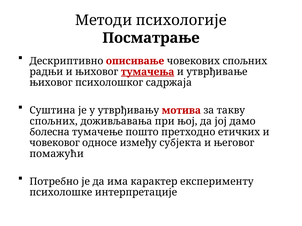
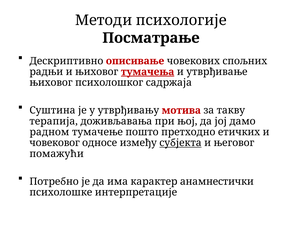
спољних at (54, 121): спољних -> терапија
болесна: болесна -> радном
субјекта underline: none -> present
експерименту: експерименту -> анамнестички
